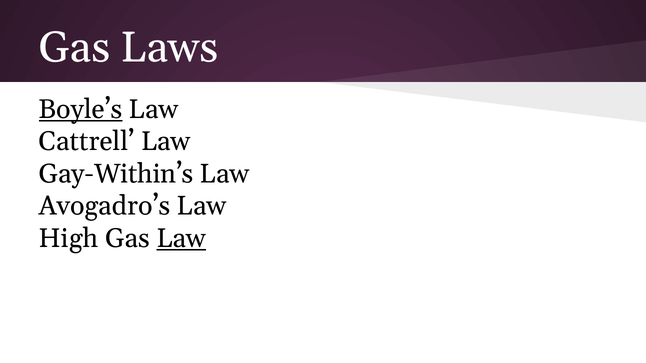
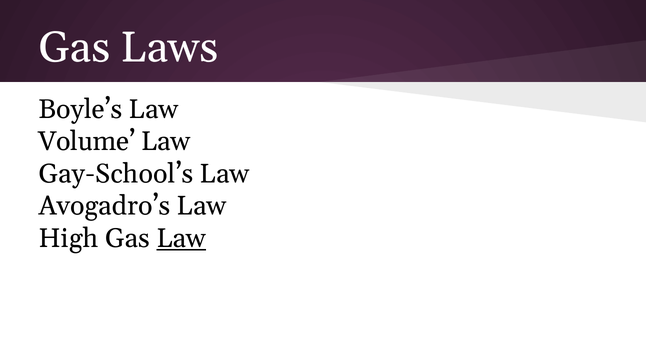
Boyle’s underline: present -> none
Cattrell: Cattrell -> Volume
Gay-Within’s: Gay-Within’s -> Gay-School’s
